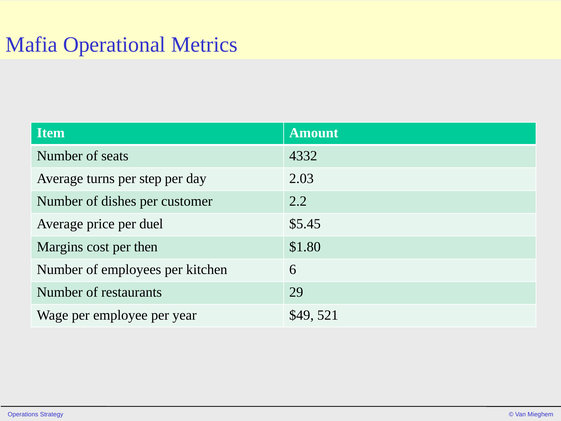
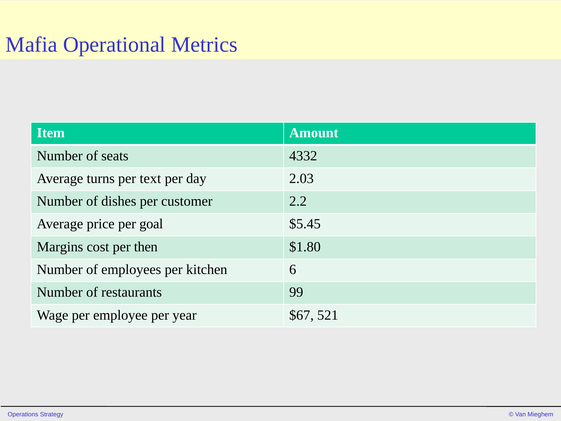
step: step -> text
duel: duel -> goal
29: 29 -> 99
$49: $49 -> $67
